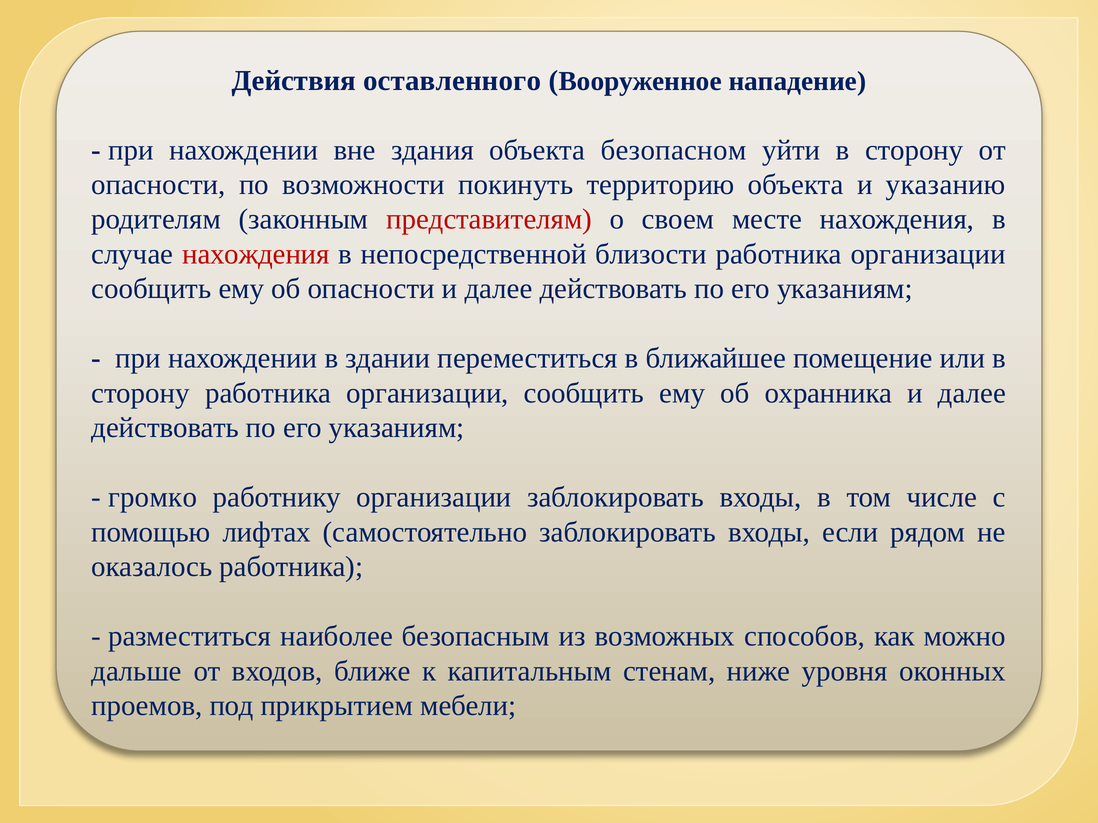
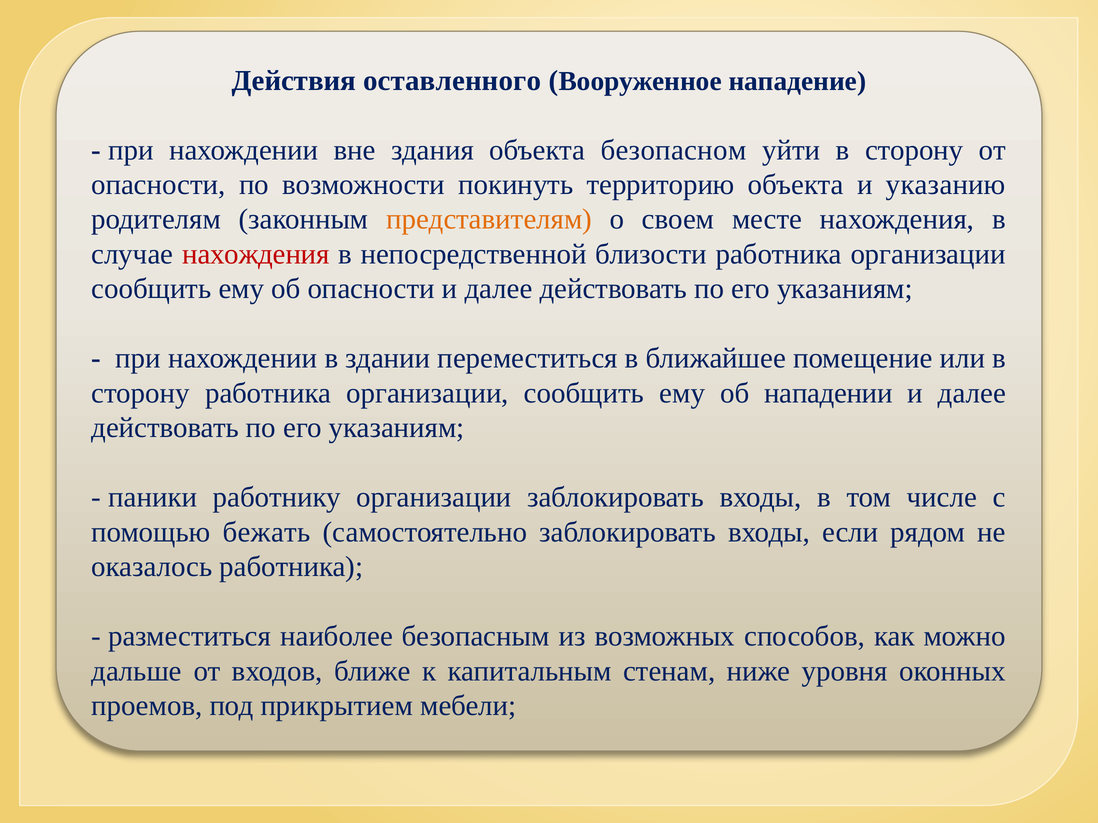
представителям colour: red -> orange
охранника: охранника -> нападении
громко: громко -> паники
лифтах: лифтах -> бежать
